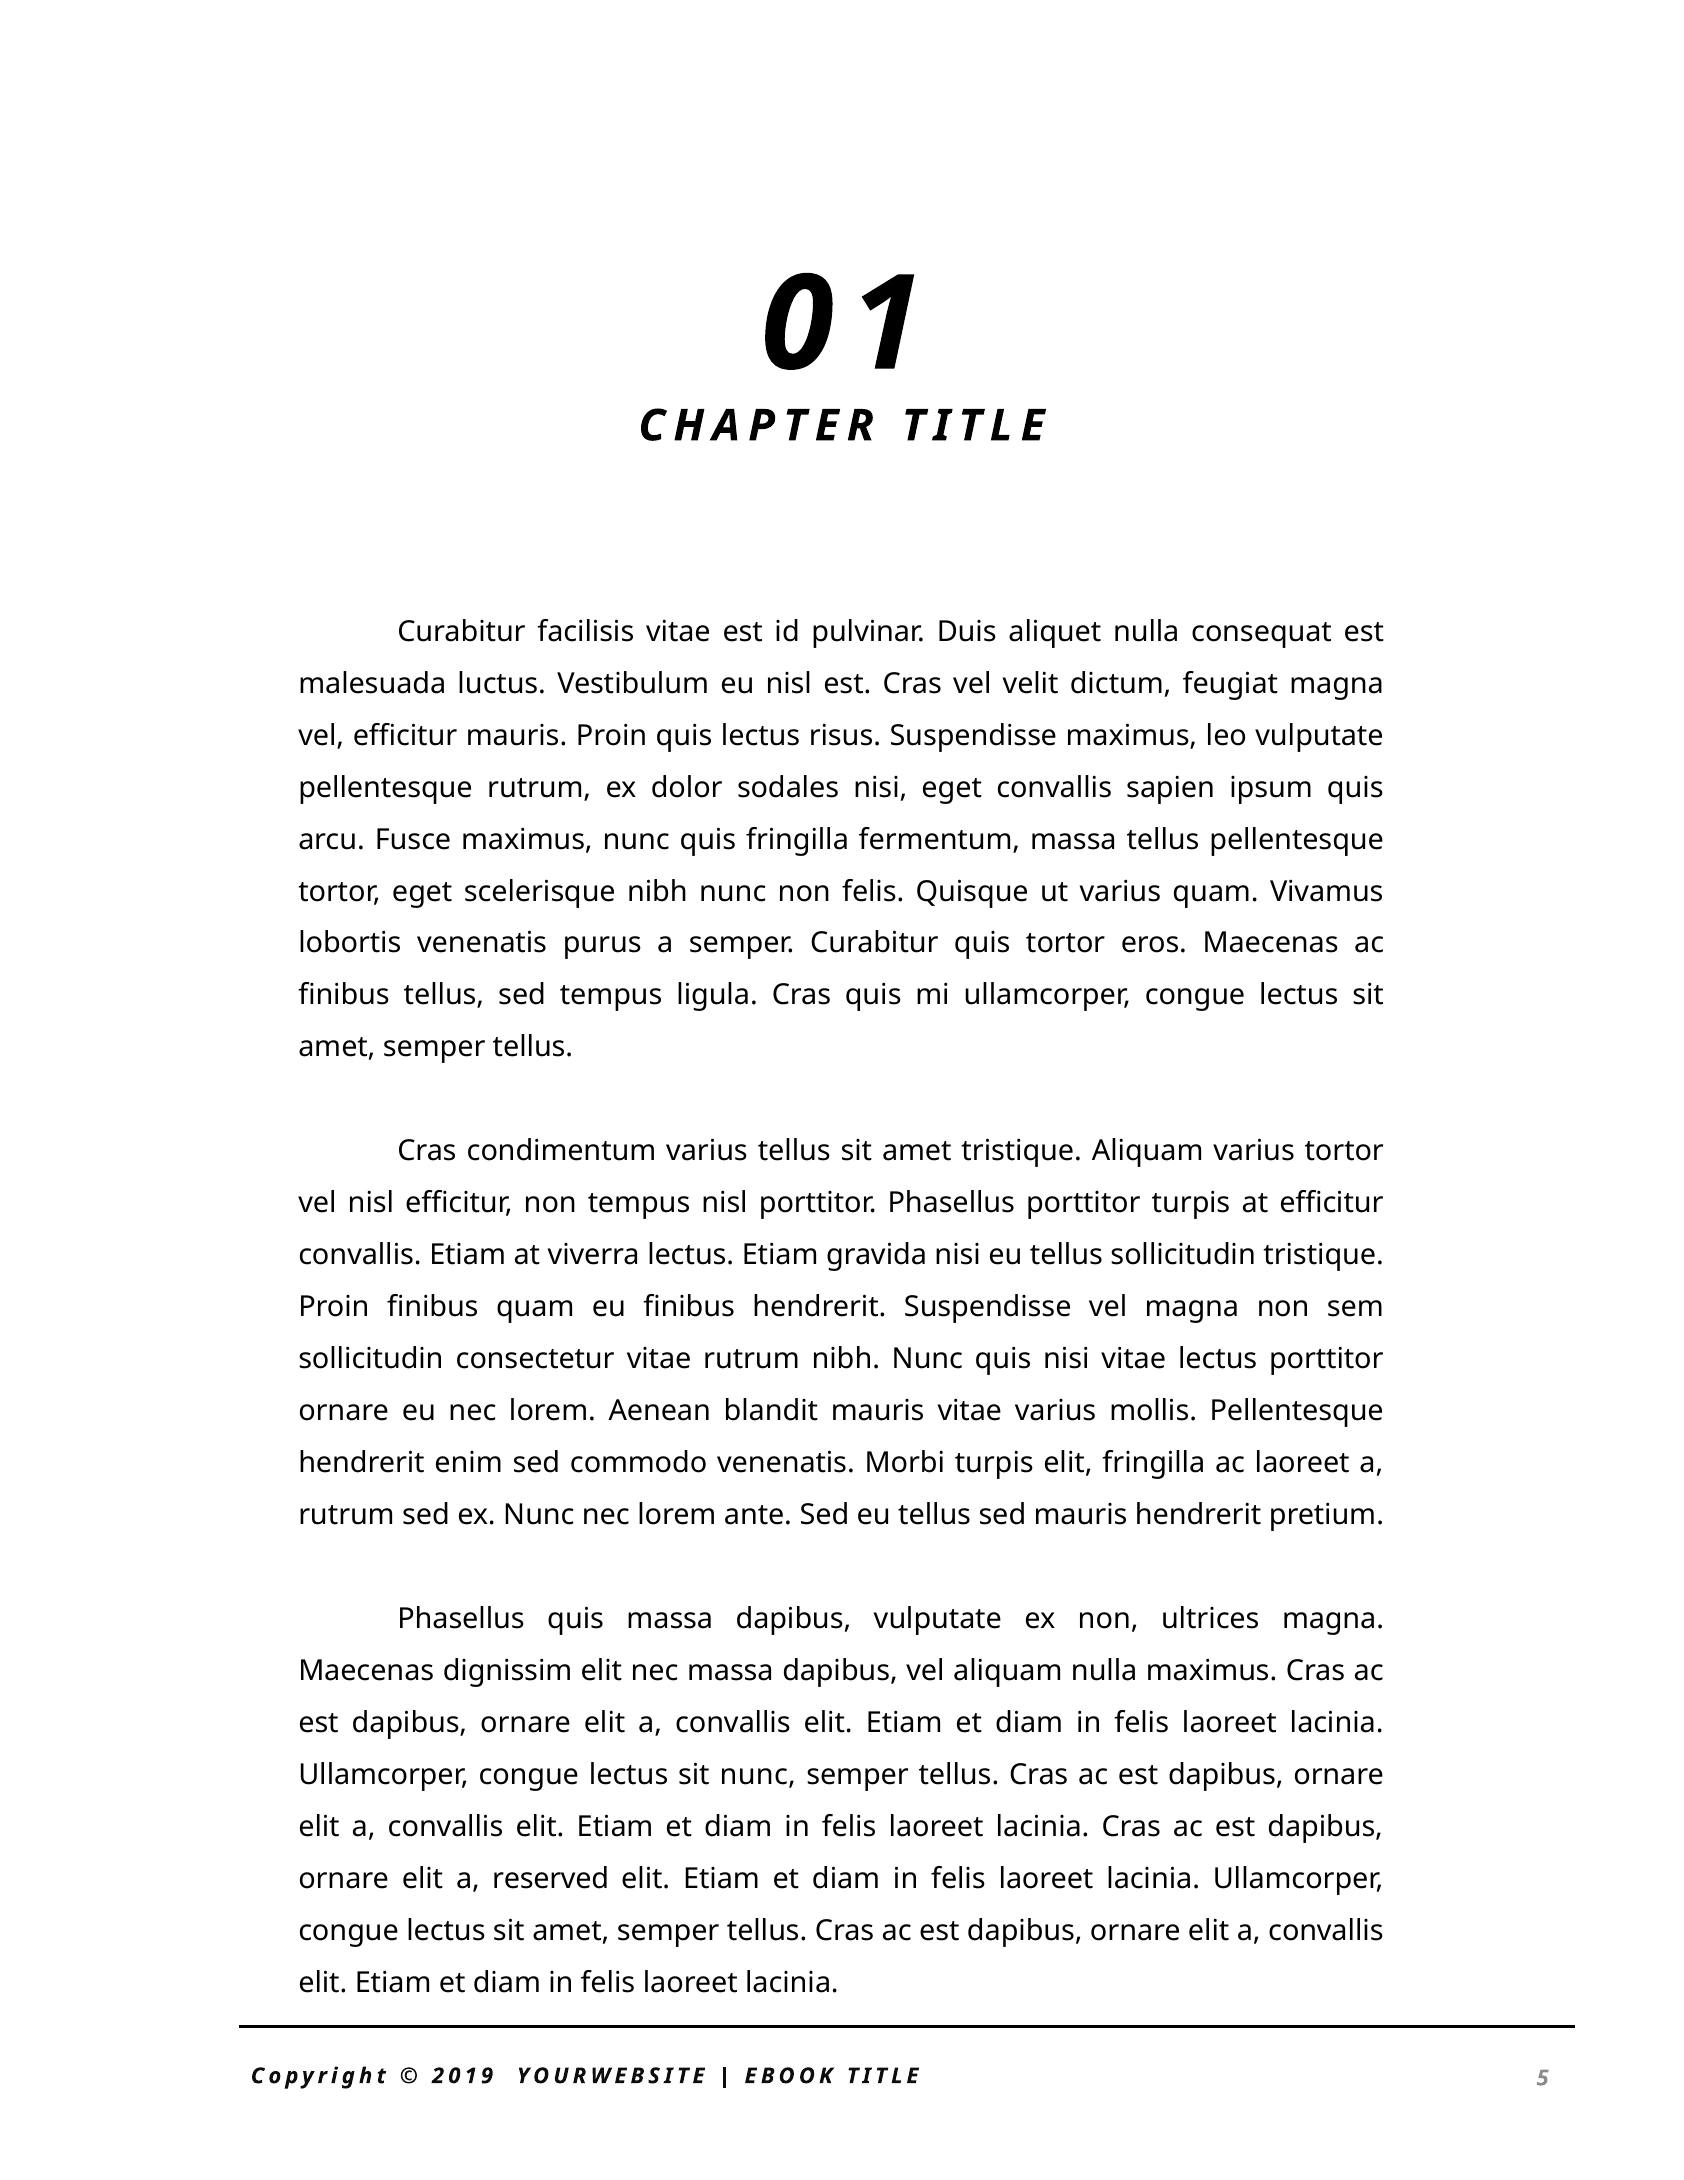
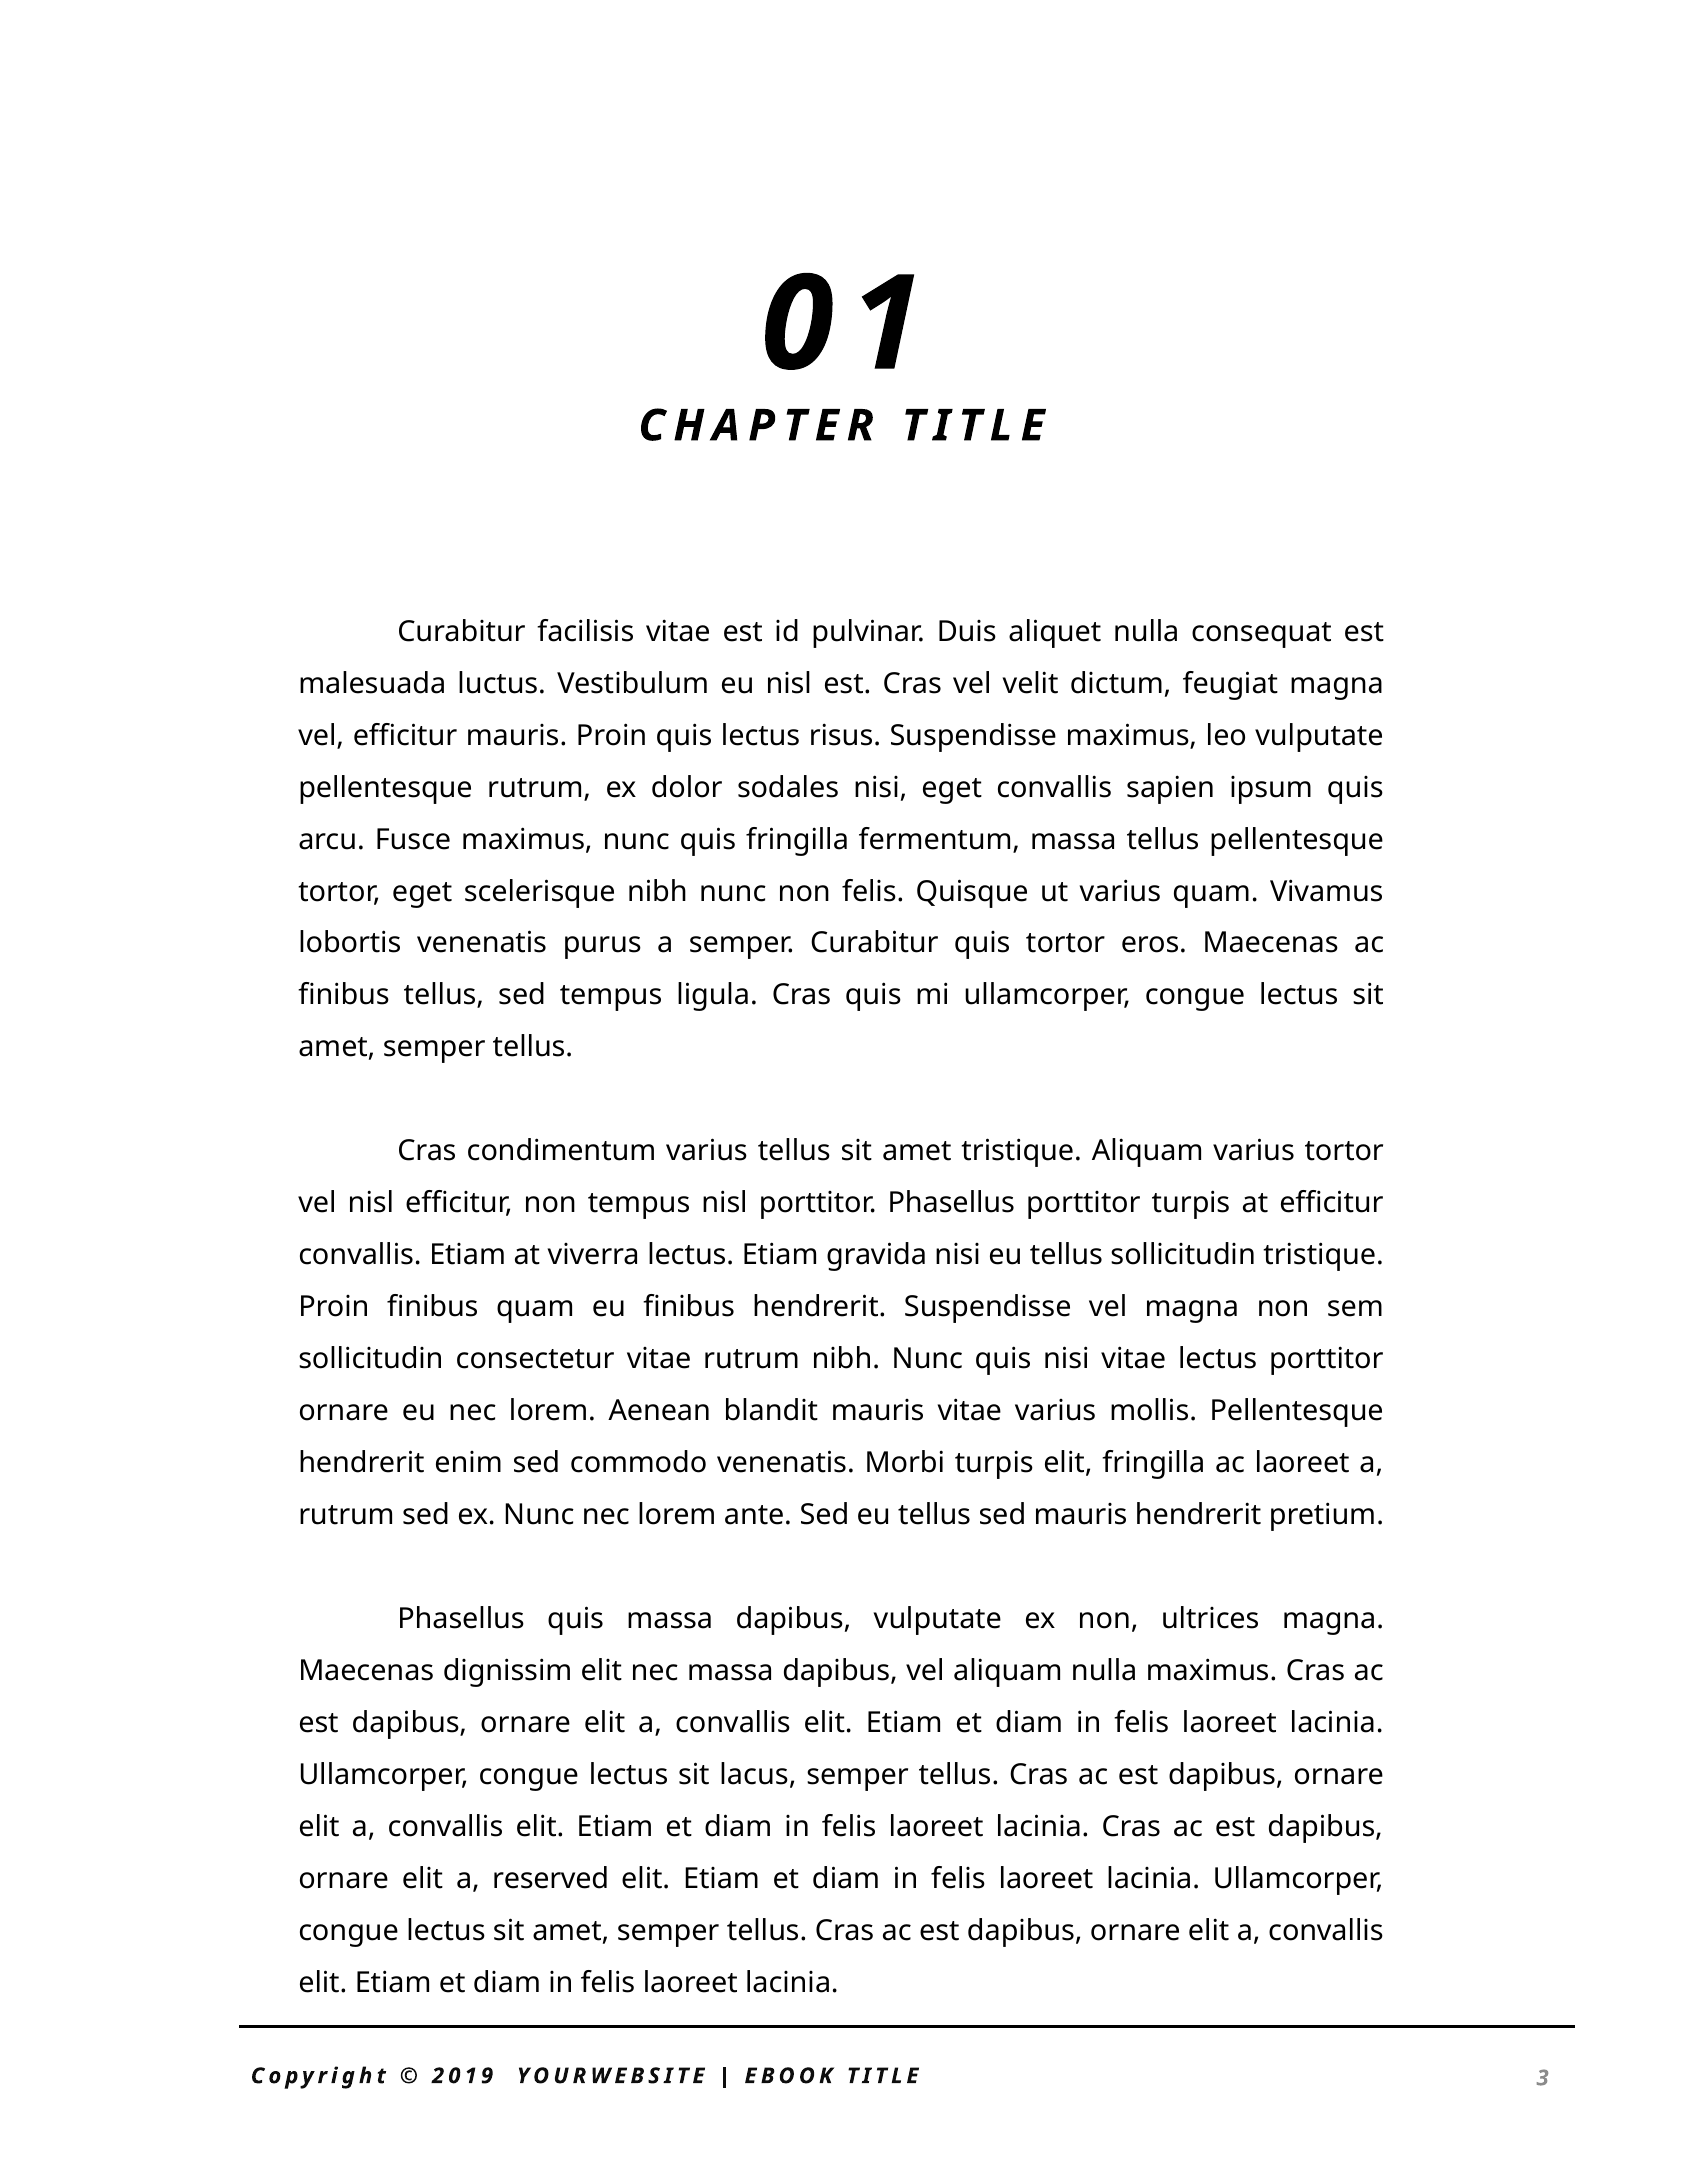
sit nunc: nunc -> lacus
5: 5 -> 3
